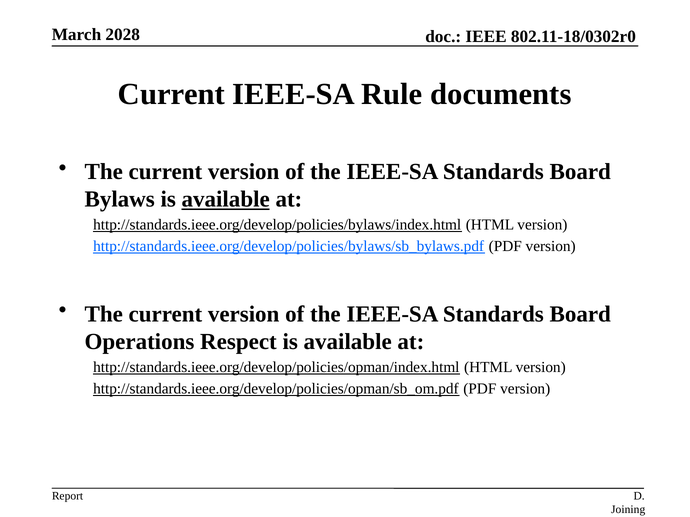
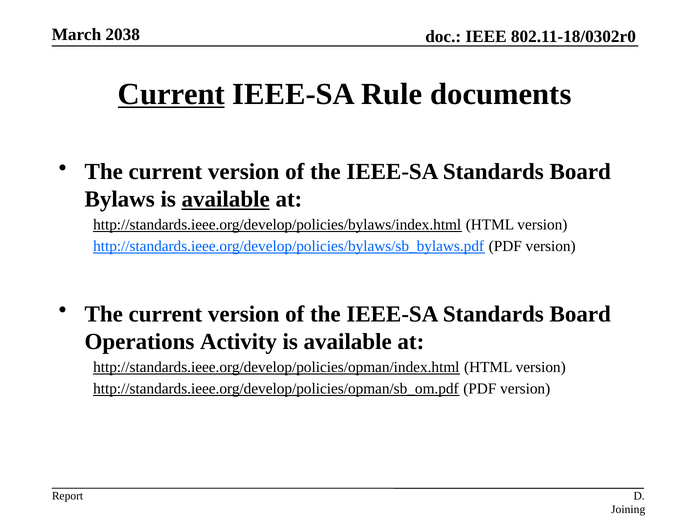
2028: 2028 -> 2038
Current at (171, 94) underline: none -> present
Respect: Respect -> Activity
